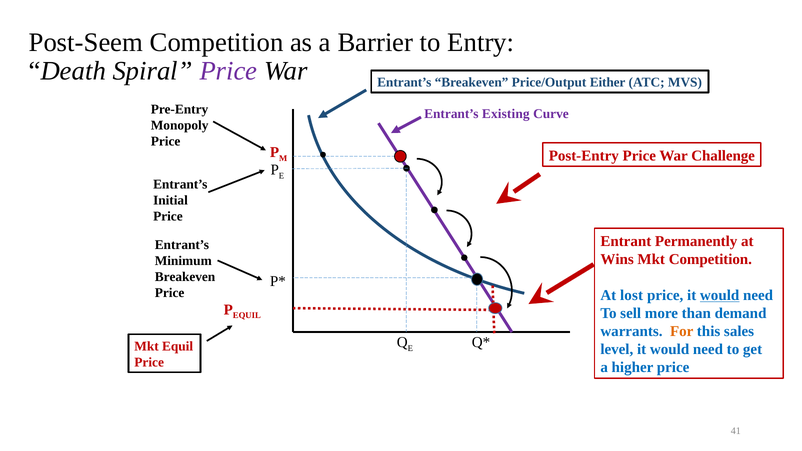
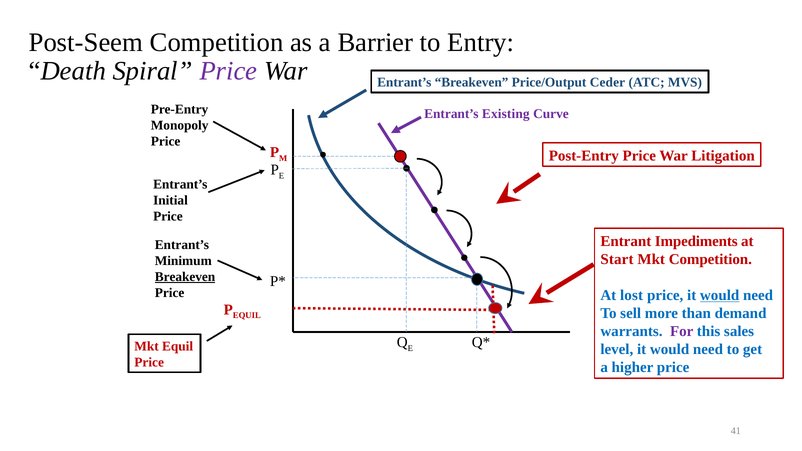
Either: Either -> Ceder
Challenge: Challenge -> Litigation
Permanently: Permanently -> Impediments
Wins: Wins -> Start
Breakeven at (185, 277) underline: none -> present
For colour: orange -> purple
